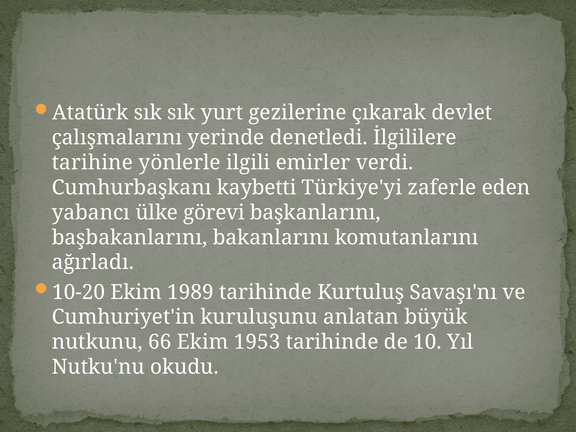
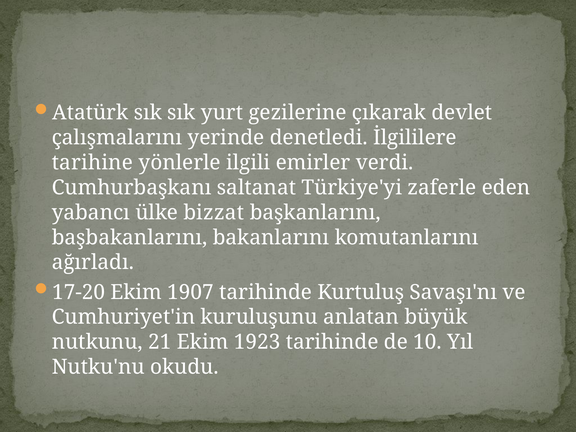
kaybetti: kaybetti -> saltanat
görevi: görevi -> bizzat
10-20: 10-20 -> 17-20
1989: 1989 -> 1907
66: 66 -> 21
1953: 1953 -> 1923
